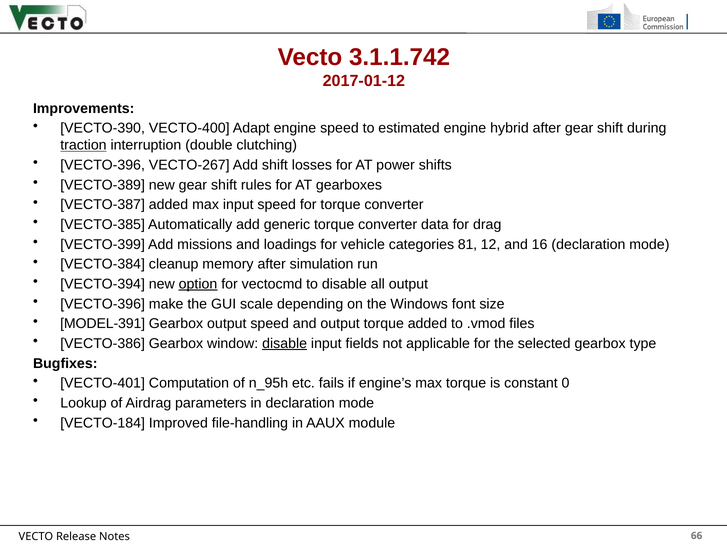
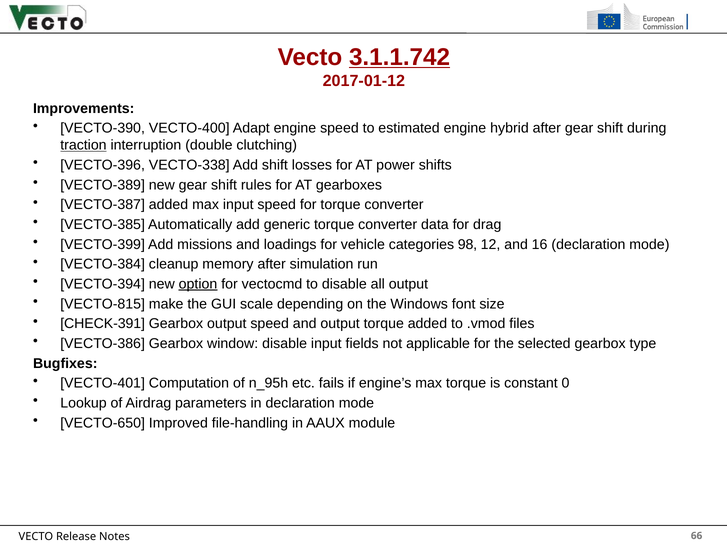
3.1.1.742 underline: none -> present
VECTO-267: VECTO-267 -> VECTO-338
81: 81 -> 98
VECTO-396 at (103, 303): VECTO-396 -> VECTO-815
MODEL-391: MODEL-391 -> CHECK-391
disable at (285, 343) underline: present -> none
VECTO-184: VECTO-184 -> VECTO-650
